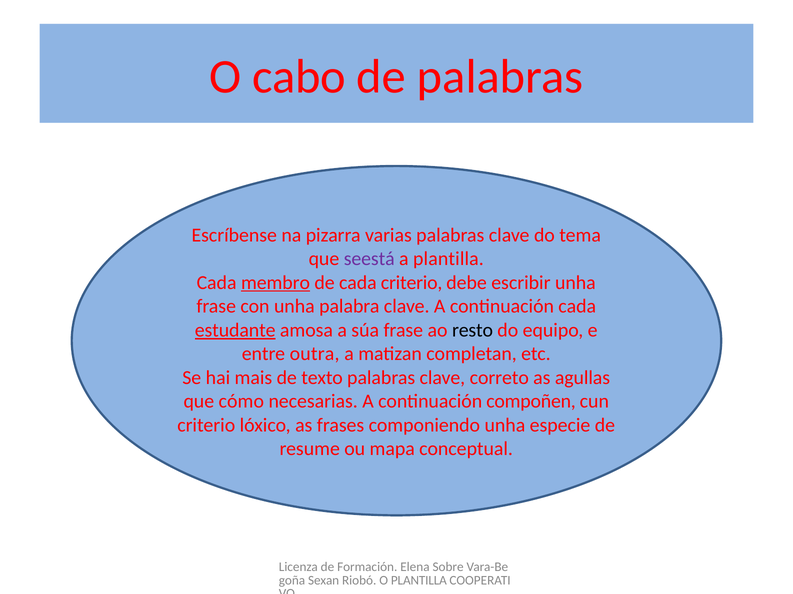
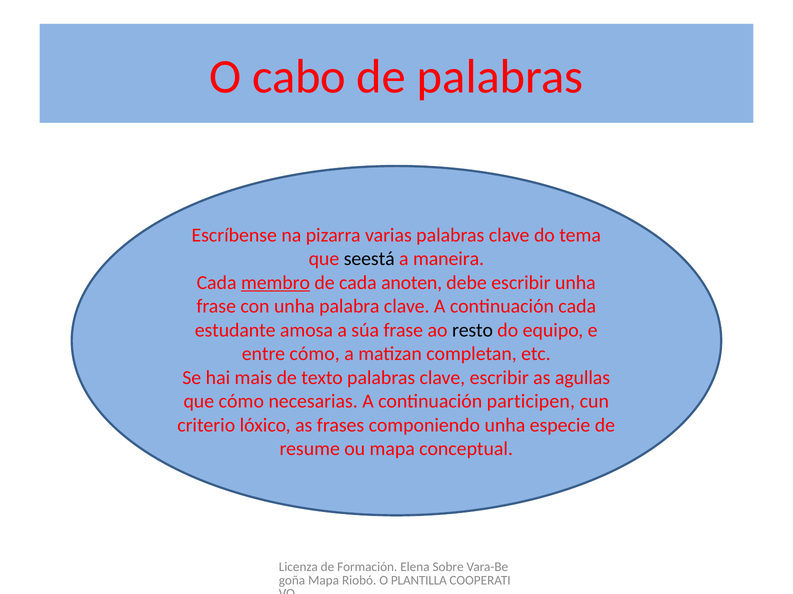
seestá colour: purple -> black
a plantilla: plantilla -> maneira
cada criterio: criterio -> anoten
estudante underline: present -> none
entre outra: outra -> cómo
clave correto: correto -> escribir
compoñen: compoñen -> participen
Sexan at (324, 581): Sexan -> Mapa
